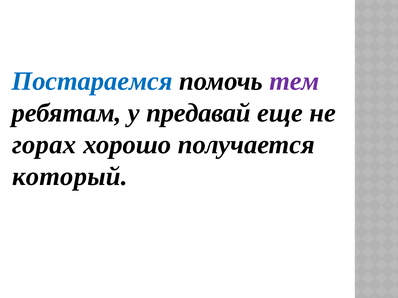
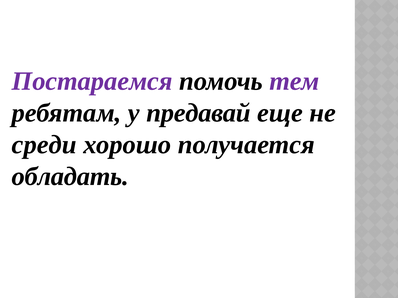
Постараемся colour: blue -> purple
горах: горах -> среди
который: который -> обладать
